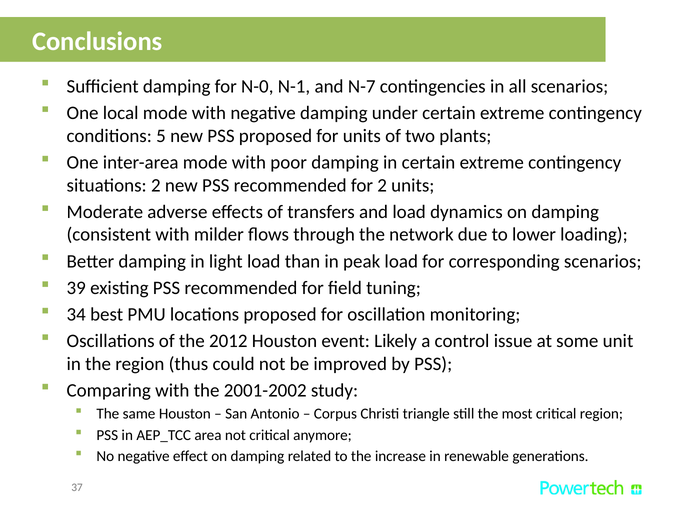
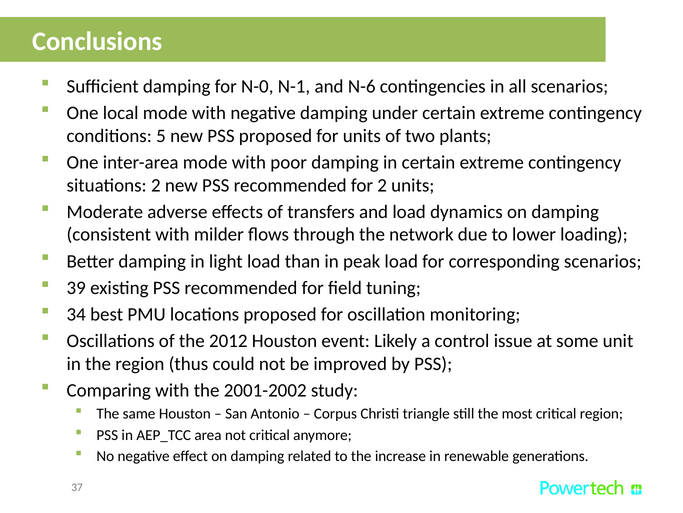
N-7: N-7 -> N-6
